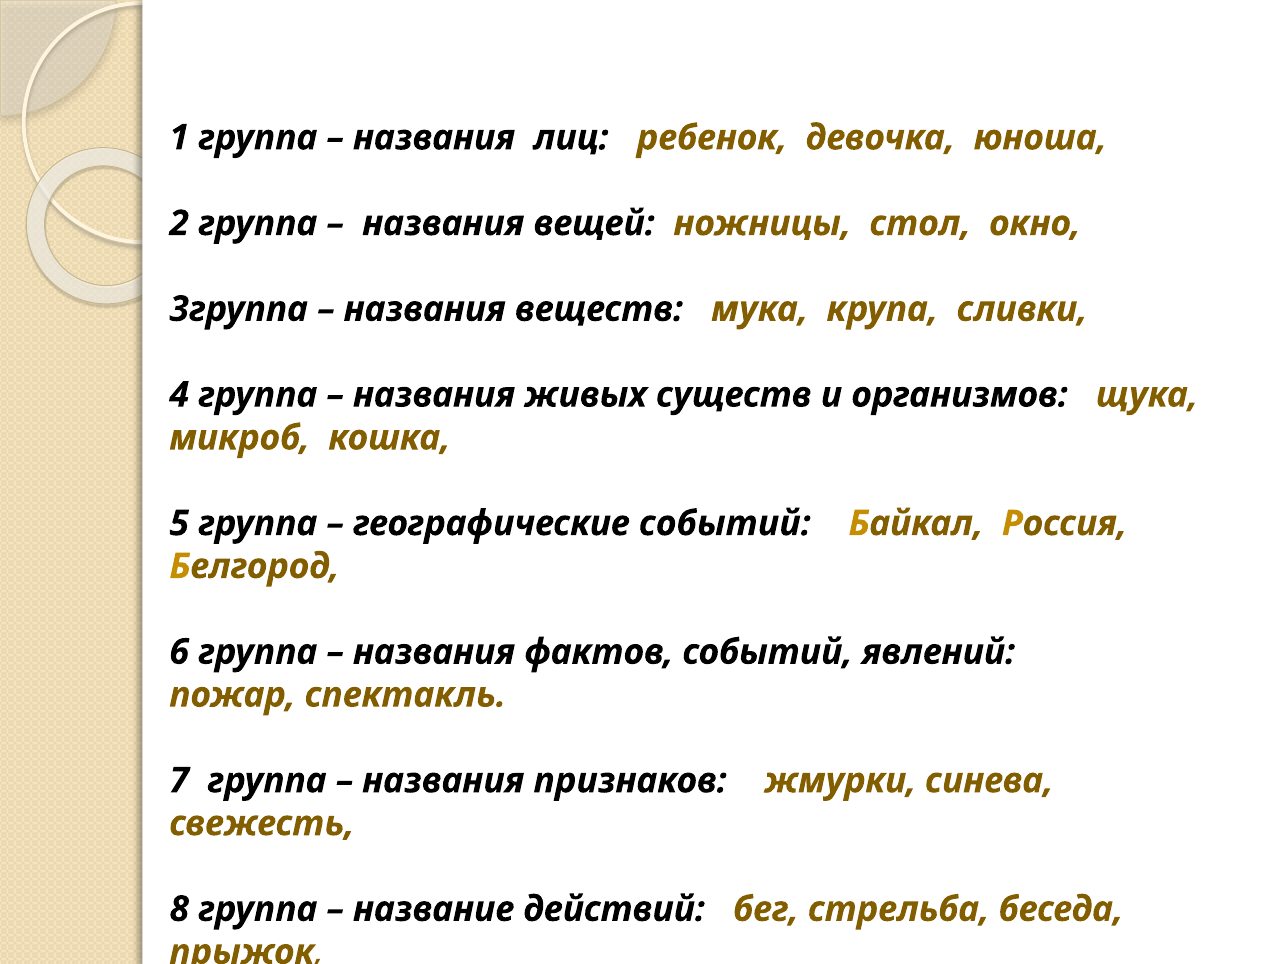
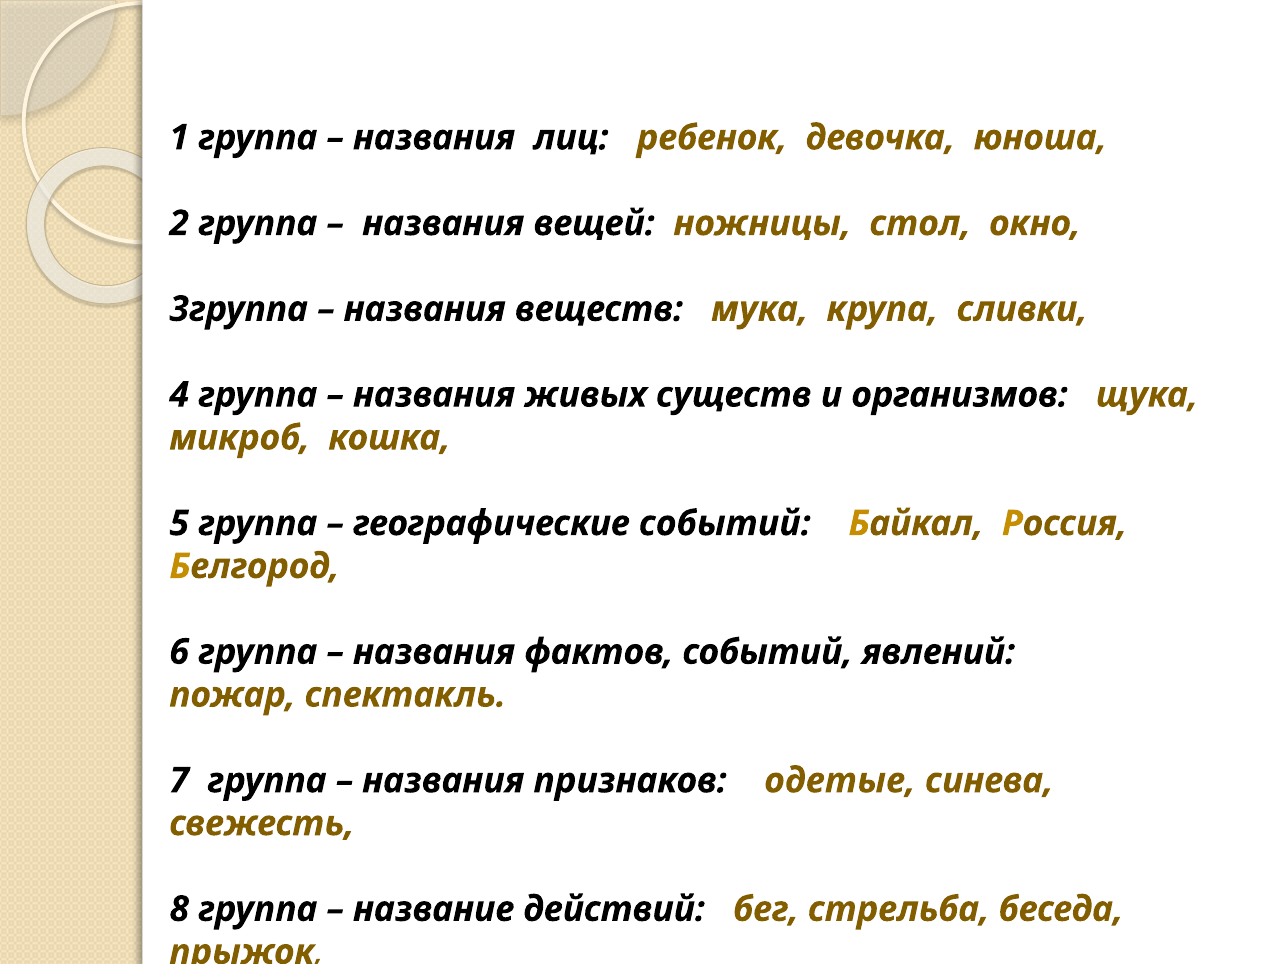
жмурки: жмурки -> одетые
